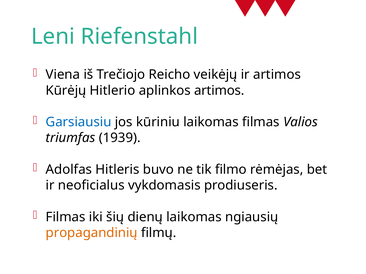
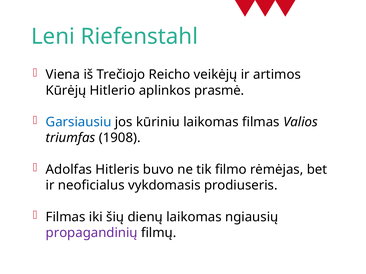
aplinkos artimos: artimos -> prasmė
1939: 1939 -> 1908
propagandinių colour: orange -> purple
